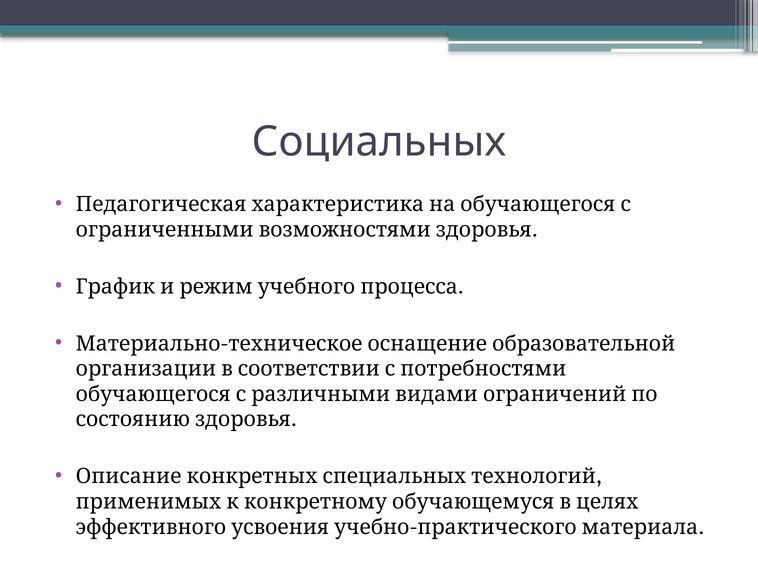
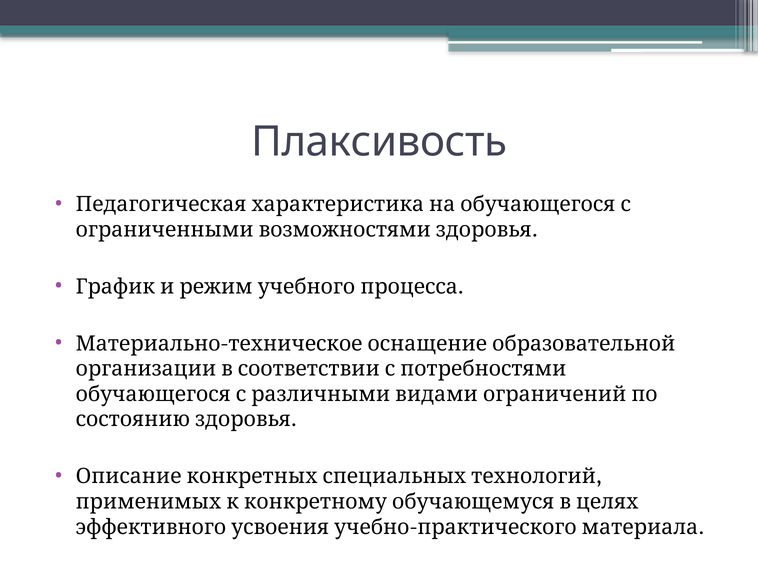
Социальных: Социальных -> Плаксивость
